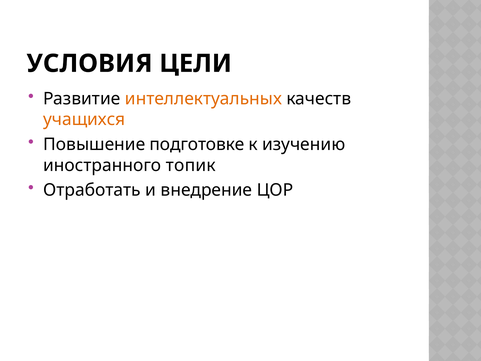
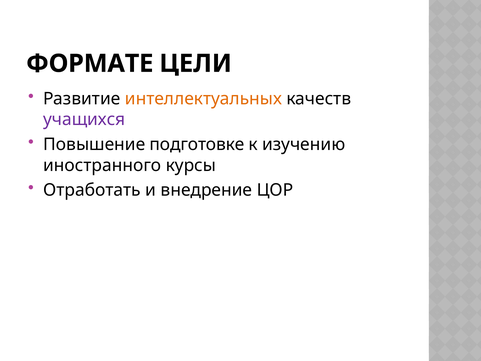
УСЛОВИЯ: УСЛОВИЯ -> ФОРМАТЕ
учащихся colour: orange -> purple
топик: топик -> курсы
